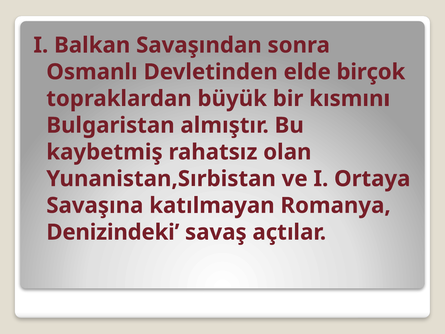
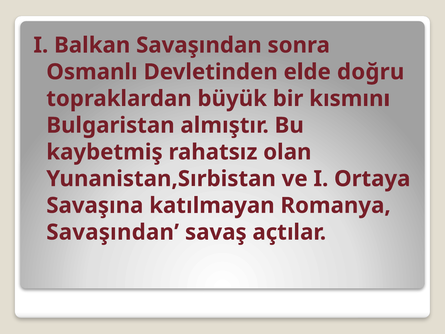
birçok: birçok -> doğru
Denizindeki at (113, 232): Denizindeki -> Savaşından
